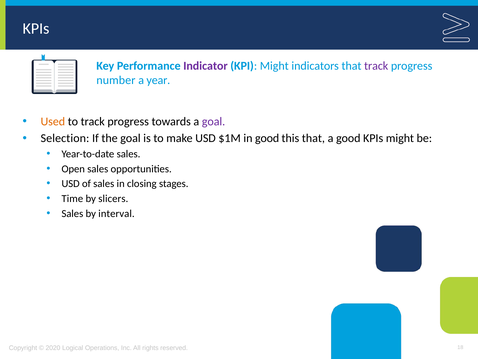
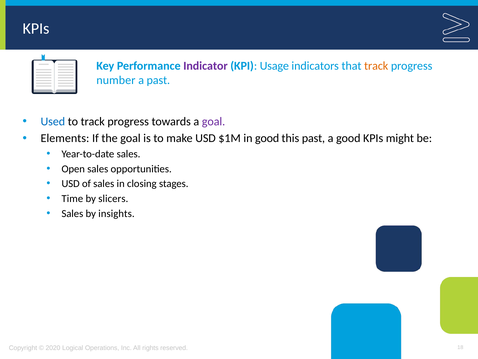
KPI Might: Might -> Usage
track at (376, 66) colour: purple -> orange
a year: year -> past
Used colour: orange -> blue
Selection: Selection -> Elements
this that: that -> past
interval: interval -> insights
